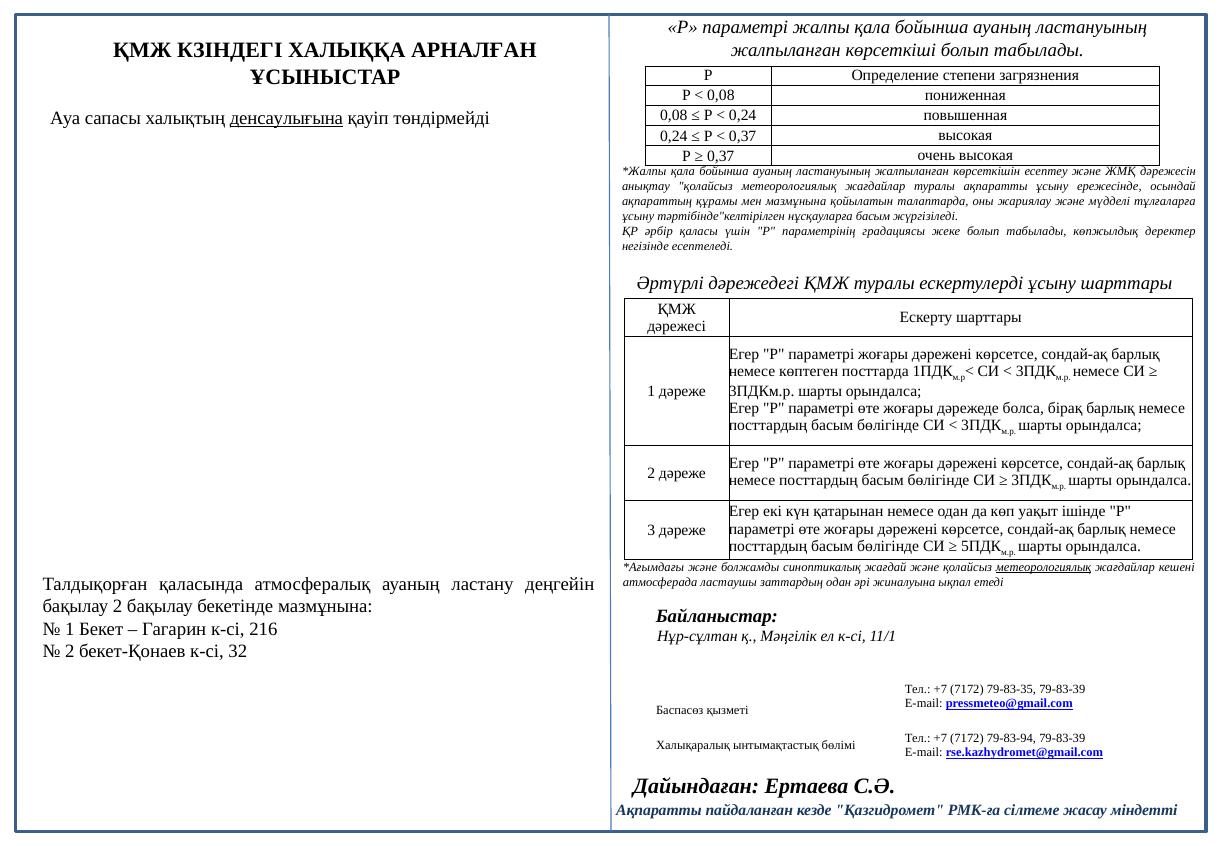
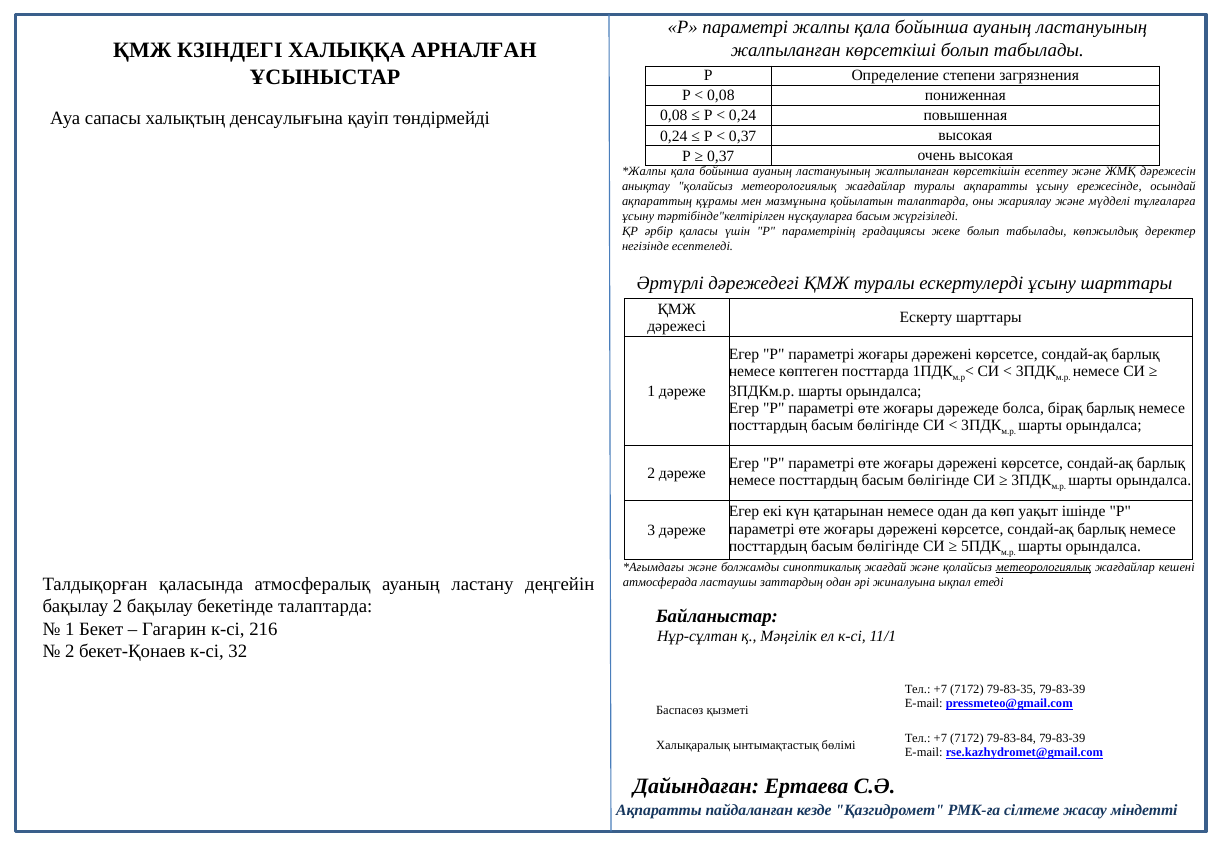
денсаулығына underline: present -> none
бекетінде мазмұнына: мазмұнына -> талаптарда
79-83-94: 79-83-94 -> 79-83-84
